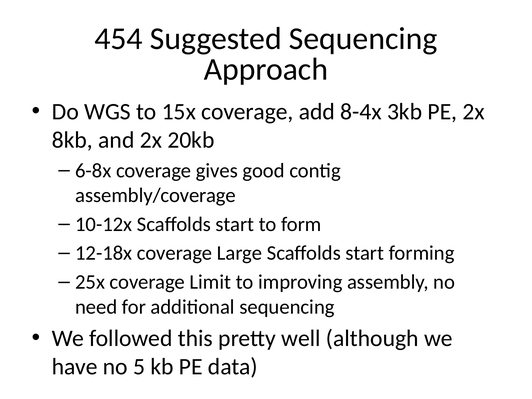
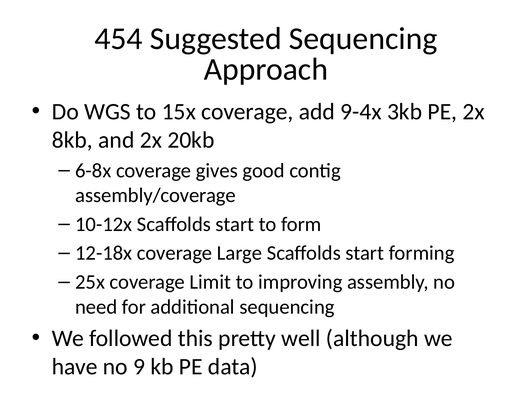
8-4x: 8-4x -> 9-4x
5: 5 -> 9
